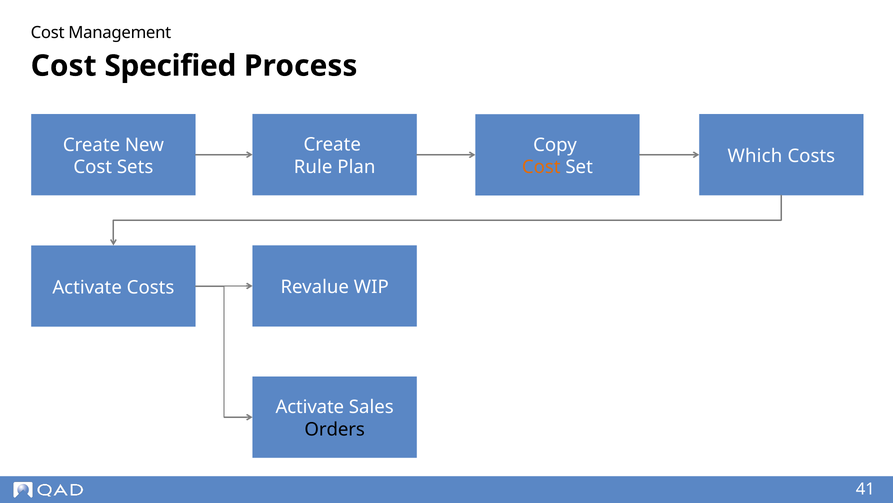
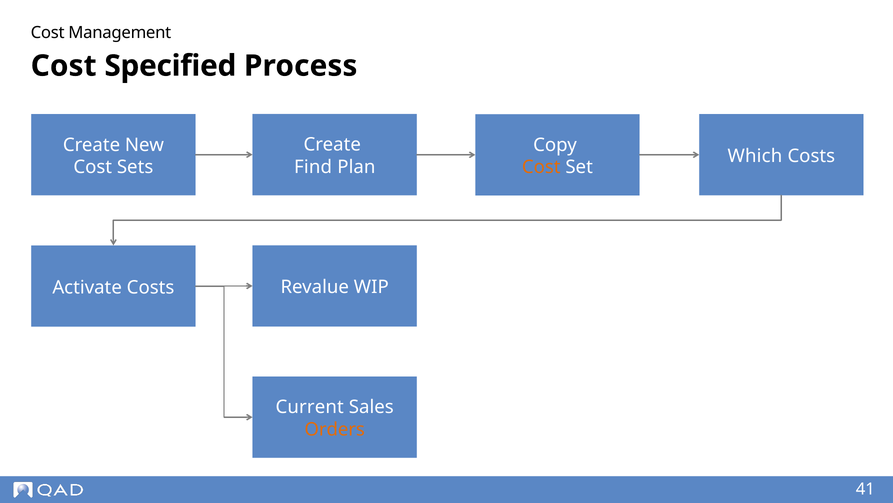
Rule: Rule -> Find
Activate at (310, 407): Activate -> Current
Orders colour: black -> orange
